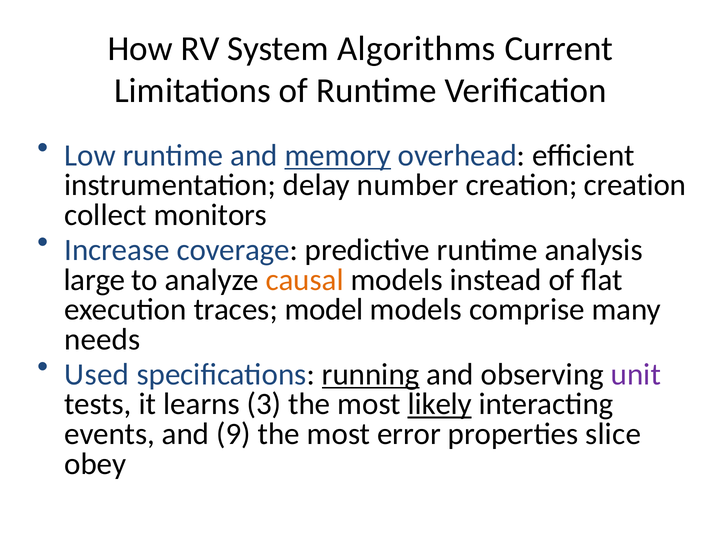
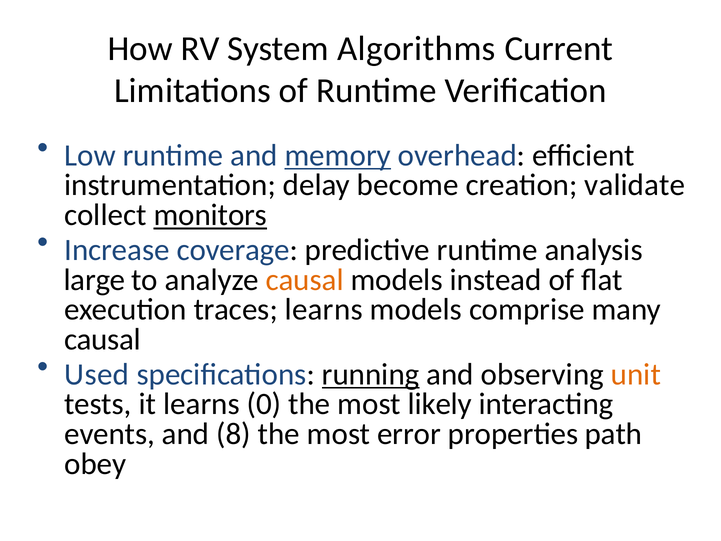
number: number -> become
creation creation: creation -> validate
monitors underline: none -> present
traces model: model -> learns
needs at (102, 339): needs -> causal
unit colour: purple -> orange
3: 3 -> 0
likely underline: present -> none
9: 9 -> 8
slice: slice -> path
